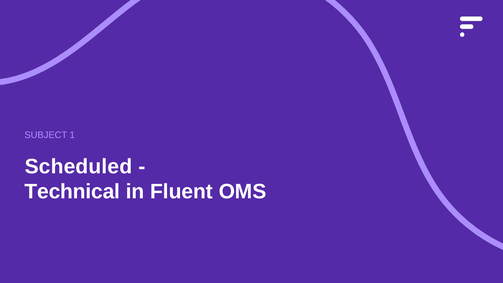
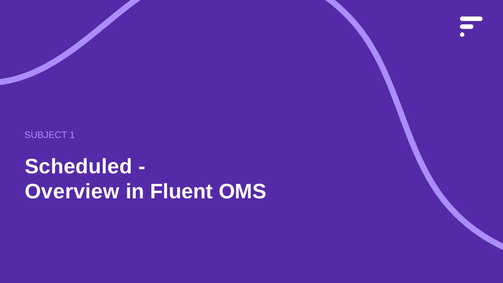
Technical: Technical -> Overview
